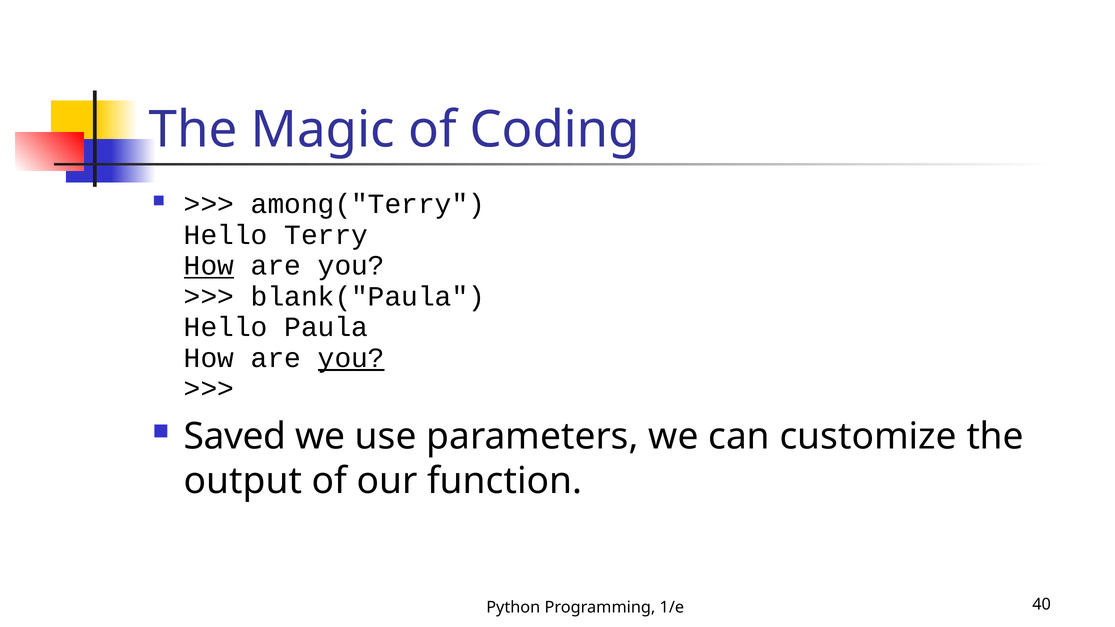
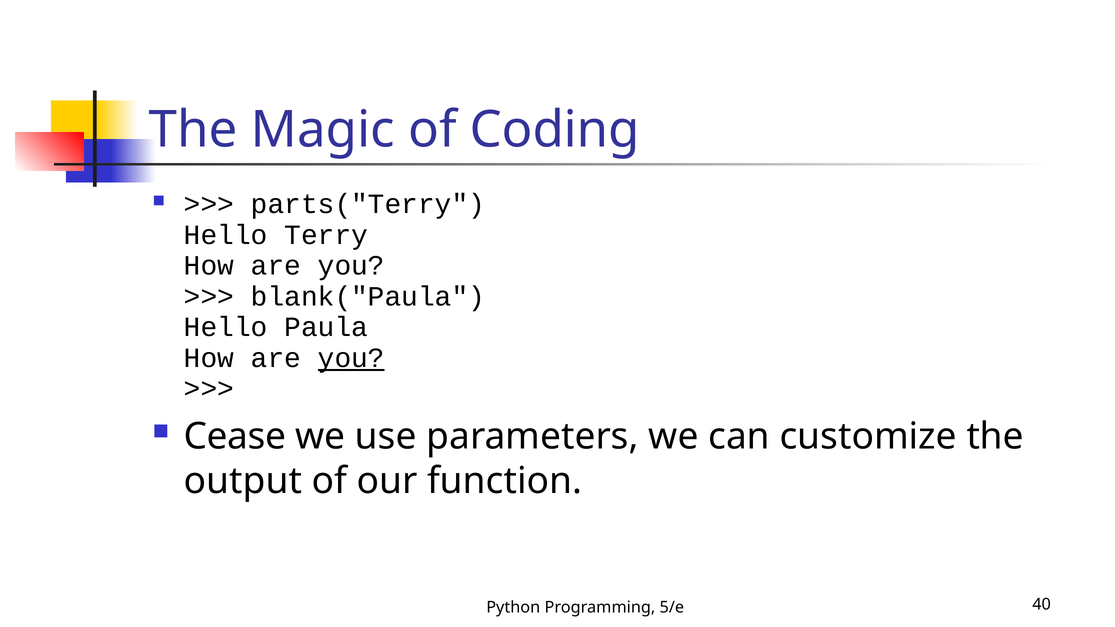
among("Terry: among("Terry -> parts("Terry
How at (209, 266) underline: present -> none
Saved: Saved -> Cease
1/e: 1/e -> 5/e
